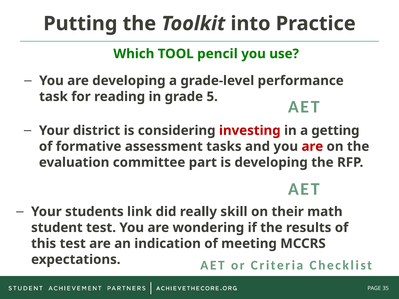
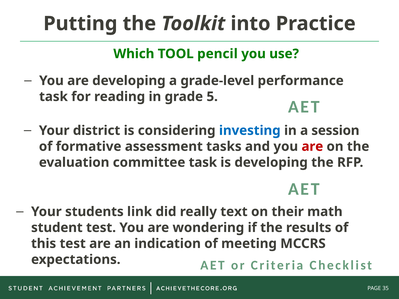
investing colour: red -> blue
getting: getting -> session
committee part: part -> task
skill: skill -> text
